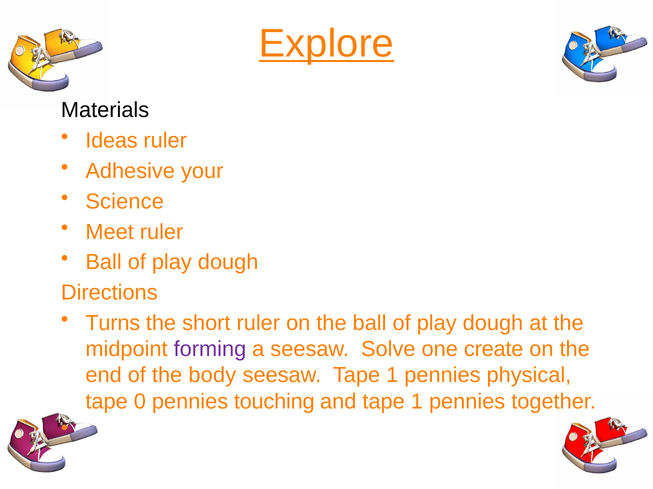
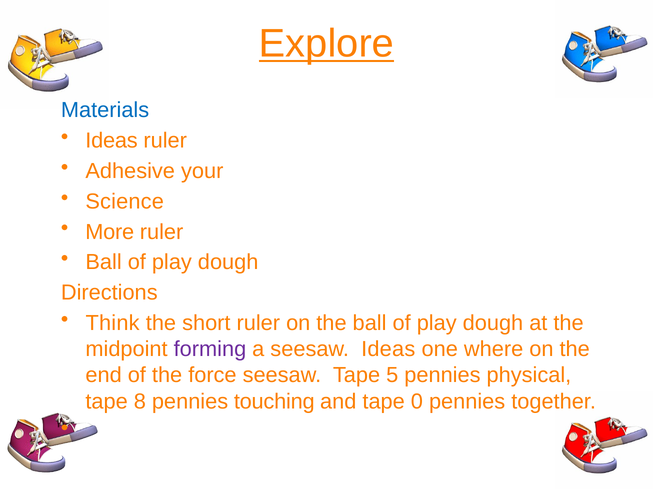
Materials colour: black -> blue
Meet: Meet -> More
Turns: Turns -> Think
seesaw Solve: Solve -> Ideas
create: create -> where
body: body -> force
seesaw Tape 1: 1 -> 5
0: 0 -> 8
and tape 1: 1 -> 0
